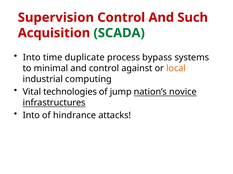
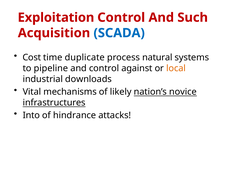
Supervision: Supervision -> Exploitation
SCADA colour: green -> blue
Into at (32, 58): Into -> Cost
bypass: bypass -> natural
minimal: minimal -> pipeline
computing: computing -> downloads
technologies: technologies -> mechanisms
jump: jump -> likely
